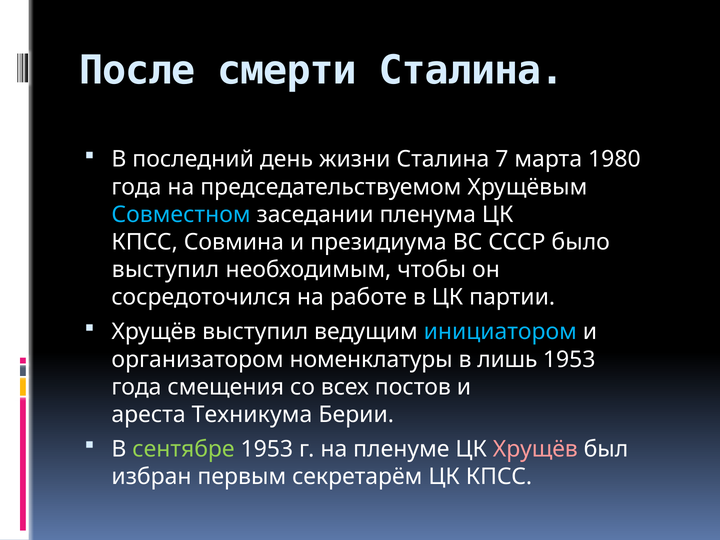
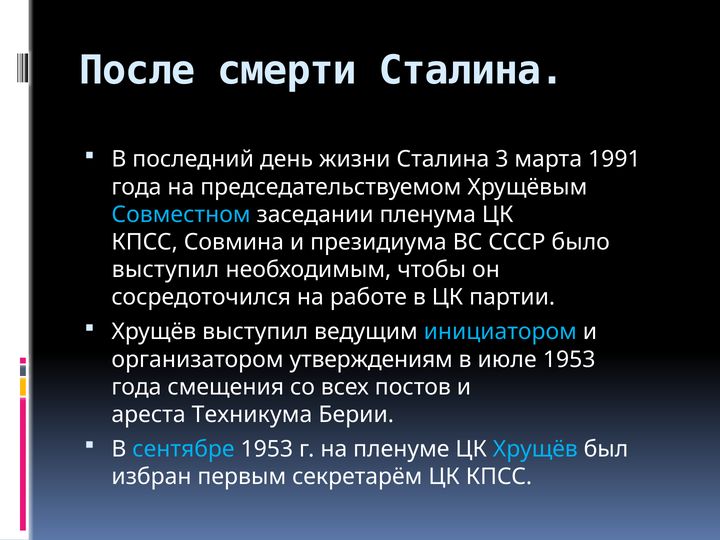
7: 7 -> 3
1980: 1980 -> 1991
номенклатуры: номенклатуры -> утверждениям
лишь: лишь -> июле
сентябре colour: light green -> light blue
Хрущёв at (535, 449) colour: pink -> light blue
